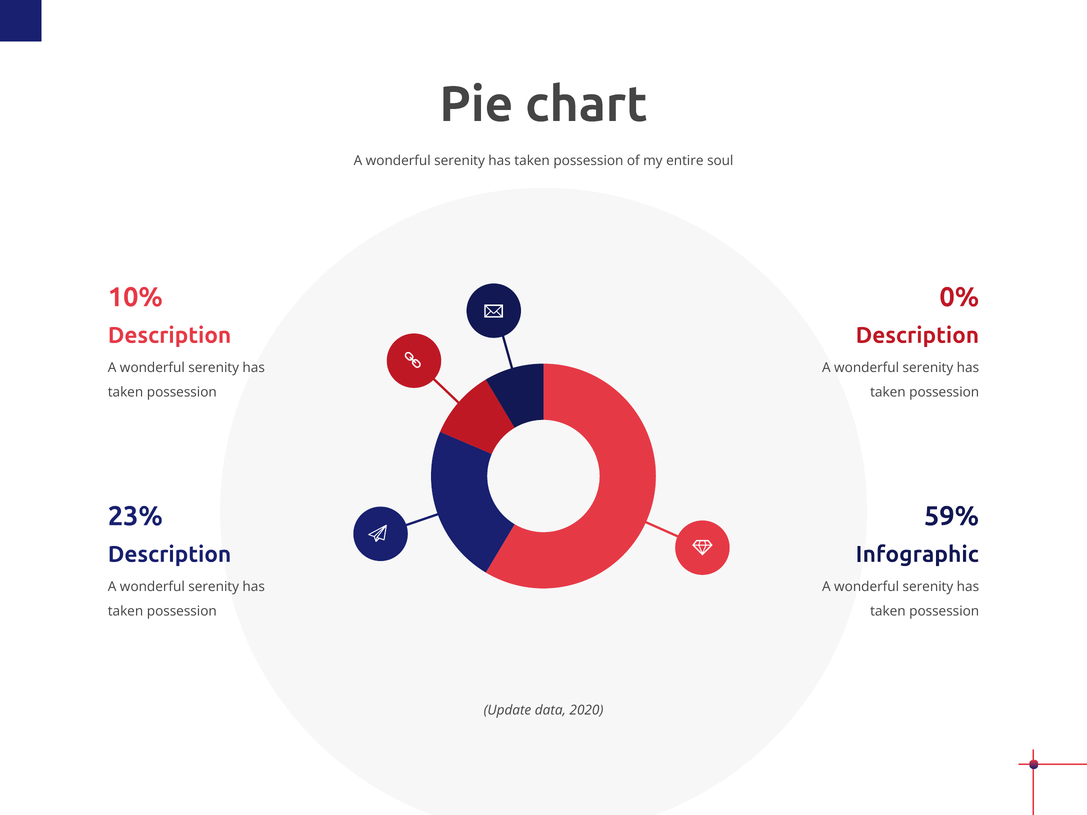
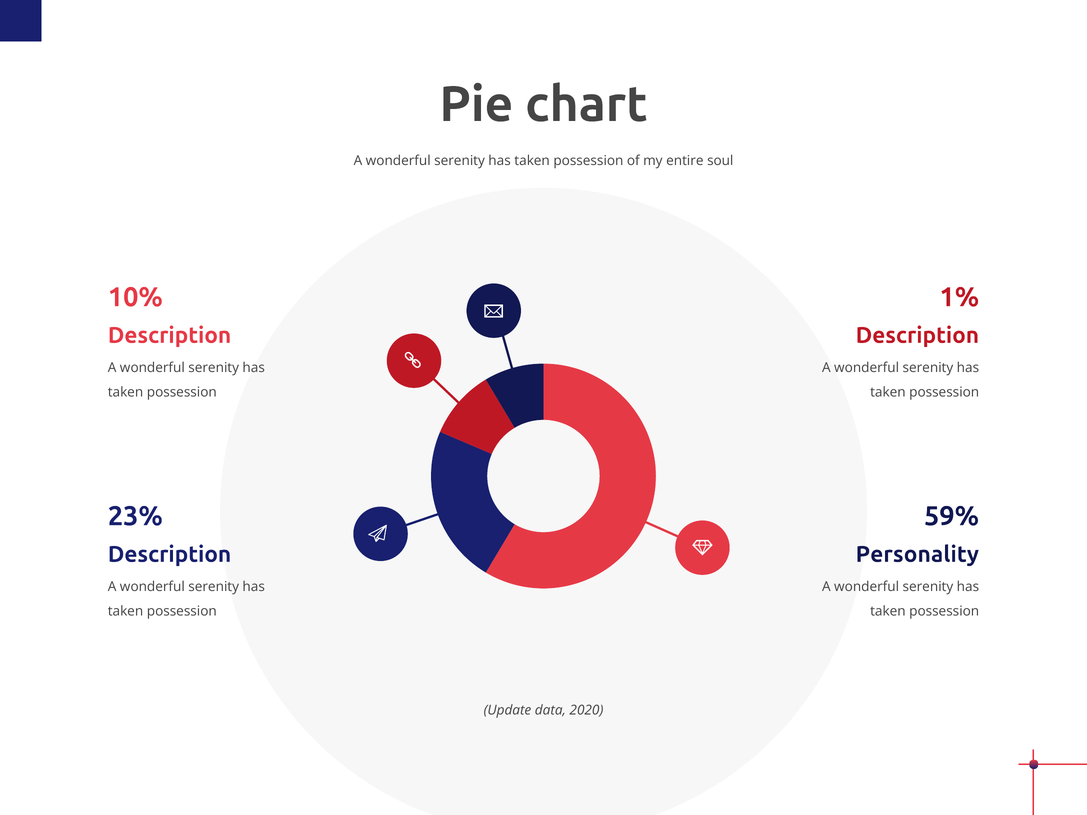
0%: 0% -> 1%
Infographic: Infographic -> Personality
